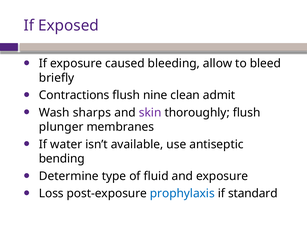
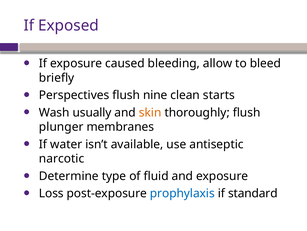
Contractions: Contractions -> Perspectives
admit: admit -> starts
sharps: sharps -> usually
skin colour: purple -> orange
bending: bending -> narcotic
